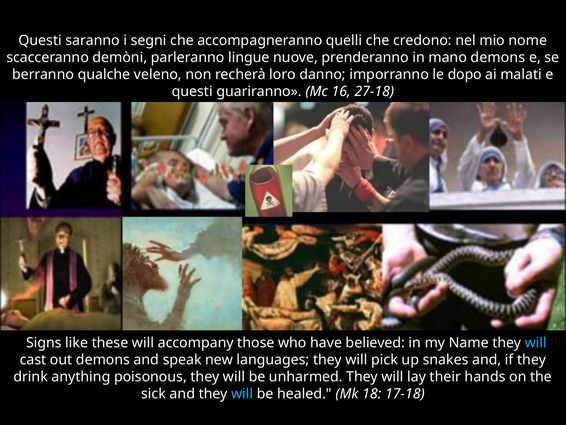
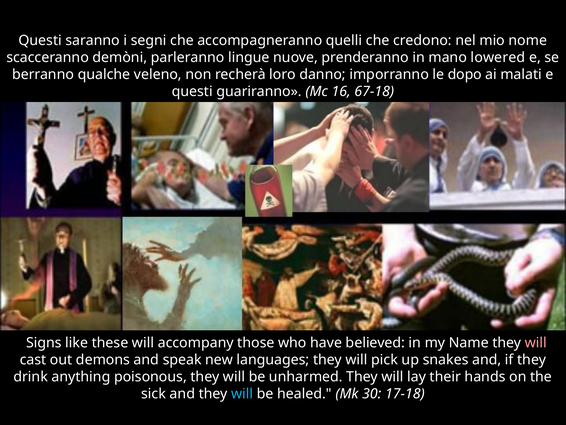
mano demons: demons -> lowered
27-18: 27-18 -> 67-18
will at (536, 342) colour: light blue -> pink
18: 18 -> 30
